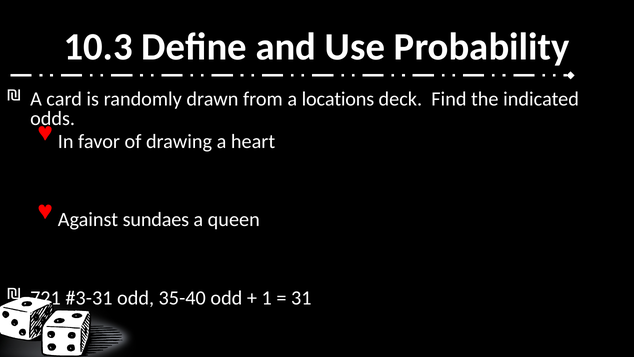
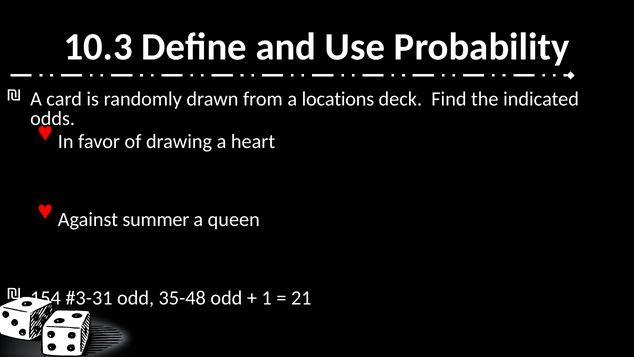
sundaes: sundaes -> summer
721: 721 -> 154
35-40: 35-40 -> 35-48
31: 31 -> 21
